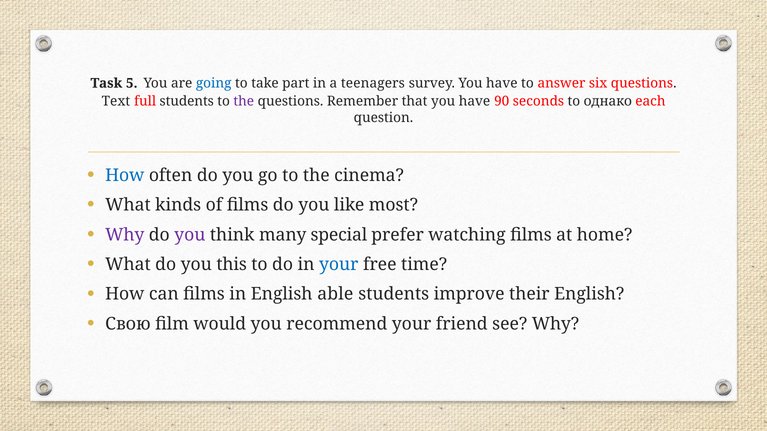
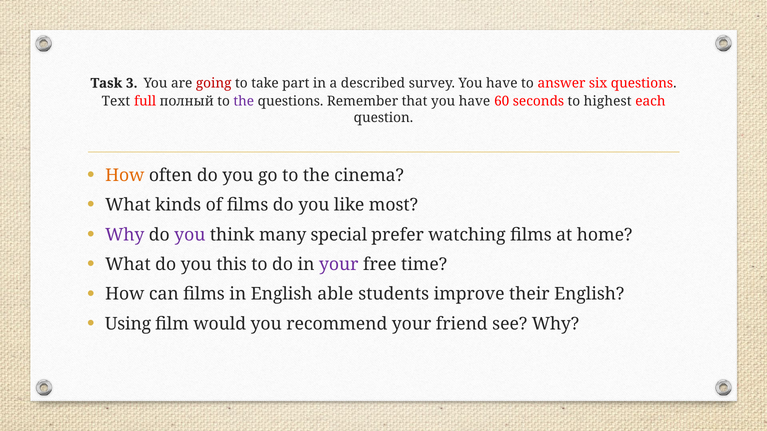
5: 5 -> 3
going colour: blue -> red
teenagers: teenagers -> described
full students: students -> полный
90: 90 -> 60
однако: однако -> highest
How at (125, 176) colour: blue -> orange
your at (339, 265) colour: blue -> purple
Свою: Свою -> Using
